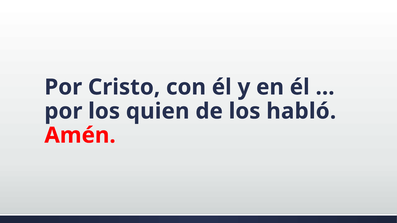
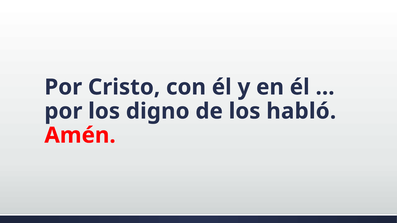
quien: quien -> digno
